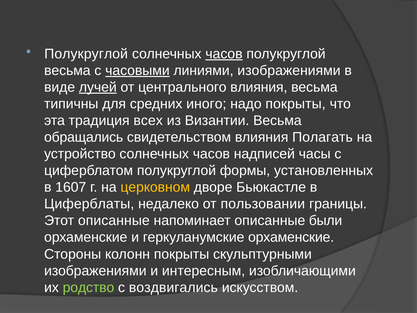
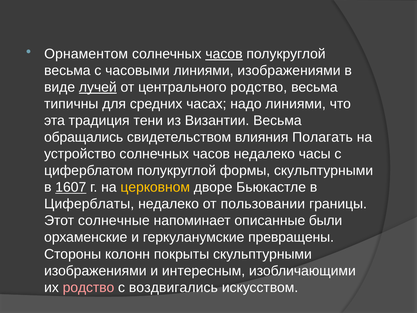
Полукруглой at (86, 54): Полукруглой -> Орнаментом
часовыми underline: present -> none
центрального влияния: влияния -> родство
иного: иного -> часах
надо покрыты: покрыты -> линиями
всех: всех -> тени
часов надписей: надписей -> недалеко
формы установленных: установленных -> скульптурными
1607 underline: none -> present
Этот описанные: описанные -> солнечные
геркуланумские орхаменские: орхаменские -> превращены
родство at (88, 287) colour: light green -> pink
